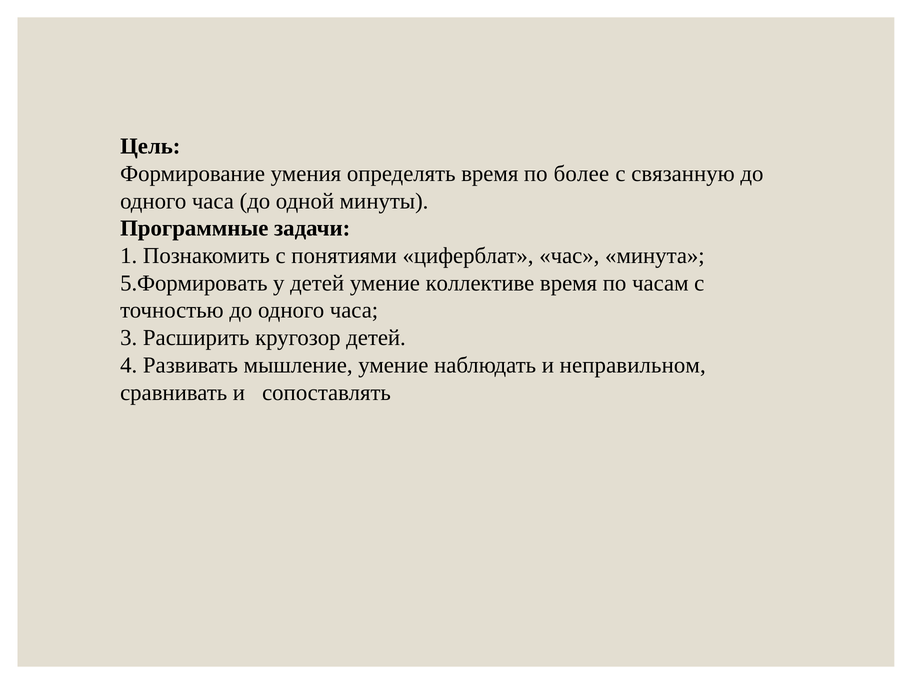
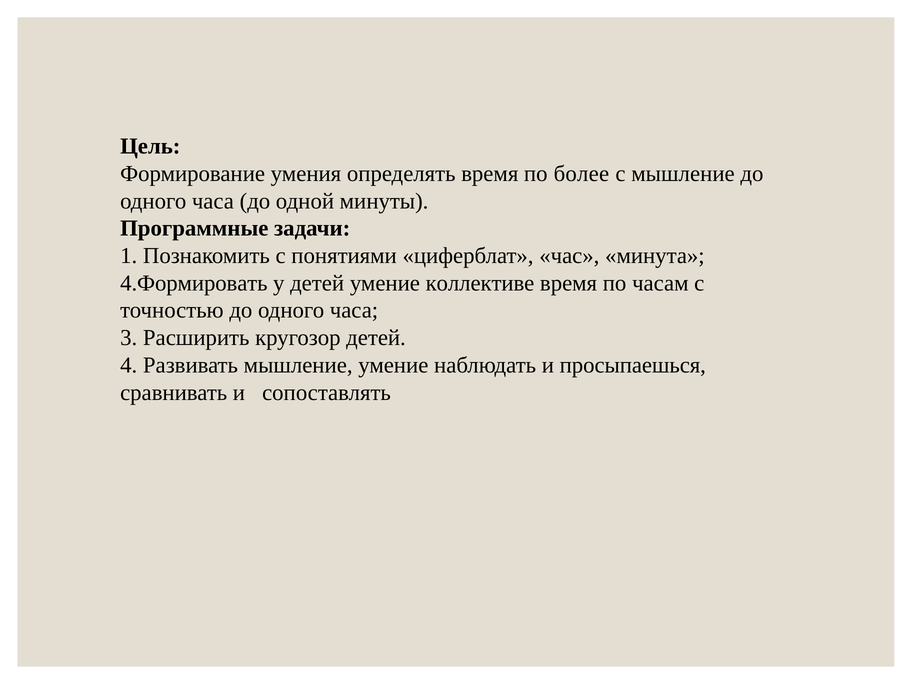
с связанную: связанную -> мышление
5.Формировать: 5.Формировать -> 4.Формировать
неправильном: неправильном -> просыпаешься
